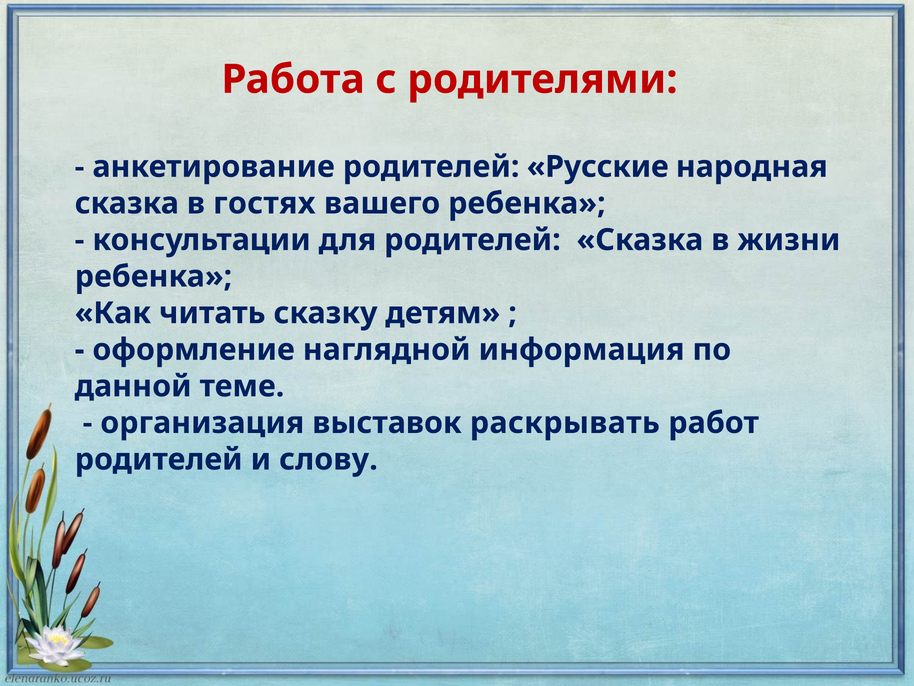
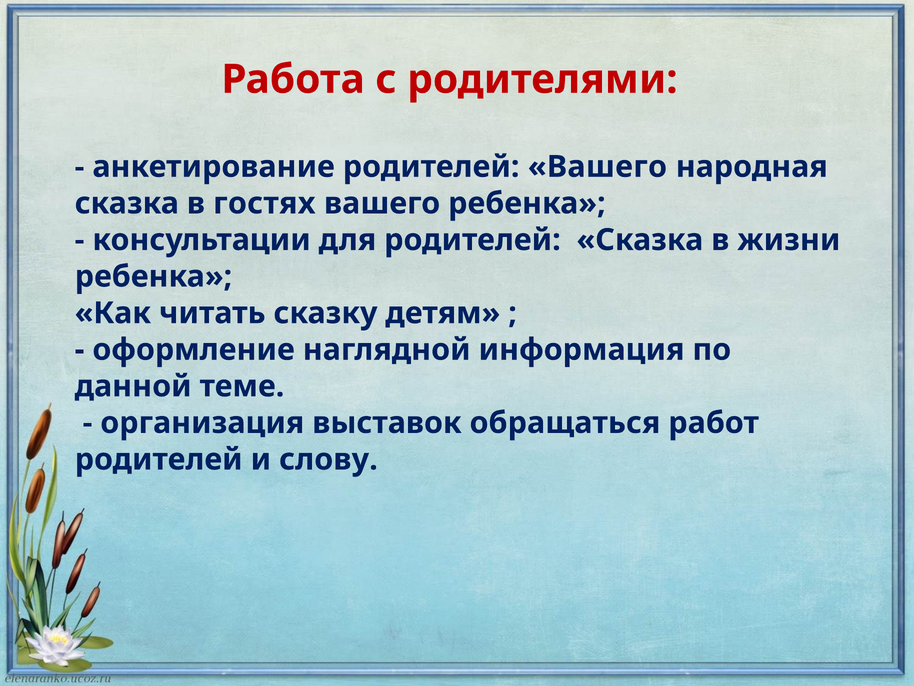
родителей Русские: Русские -> Вашего
раскрывать: раскрывать -> обращаться
